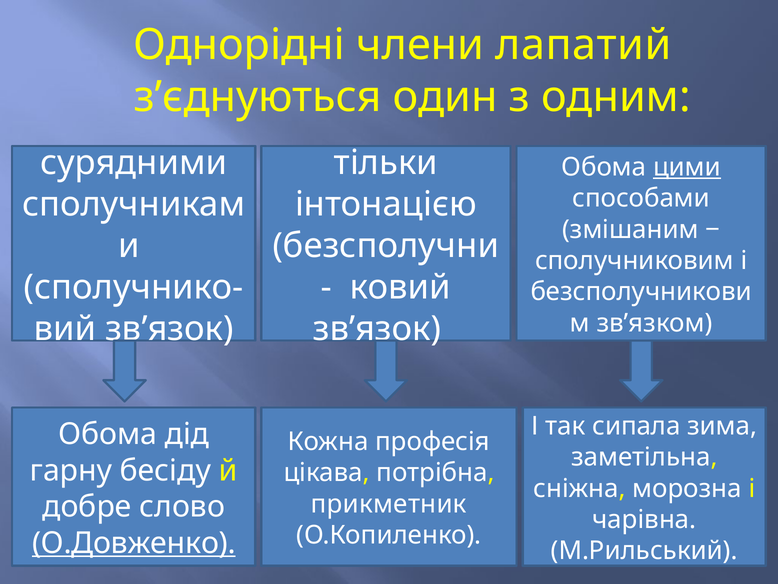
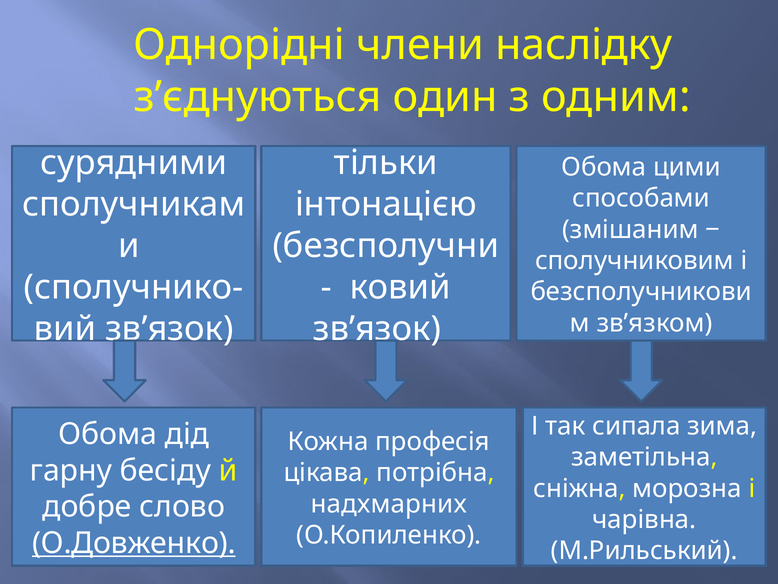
лапатий: лапатий -> наслідку
цими underline: present -> none
прикметник: прикметник -> надхмарних
